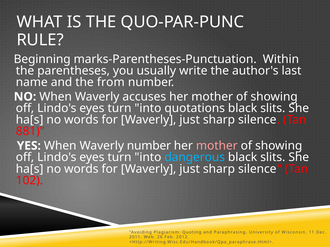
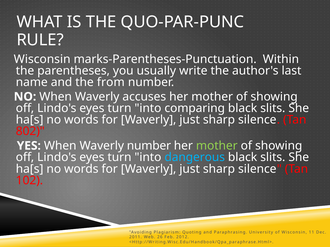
Beginning at (42, 59): Beginning -> Wisconsin
quotations: quotations -> comparing
881: 881 -> 802
mother at (217, 146) colour: pink -> light green
